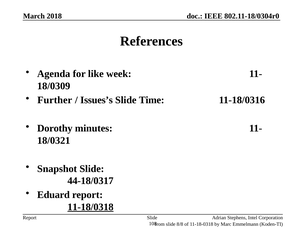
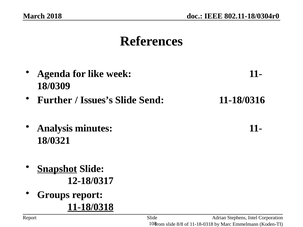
Time: Time -> Send
Dorothy: Dorothy -> Analysis
Snapshot underline: none -> present
44-18/0317: 44-18/0317 -> 12-18/0317
Eduard: Eduard -> Groups
